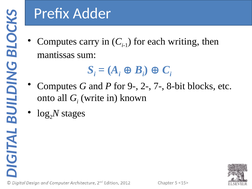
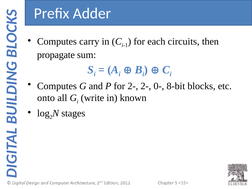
writing: writing -> circuits
mantissas: mantissas -> propagate
for 9-: 9- -> 2-
7-: 7- -> 0-
